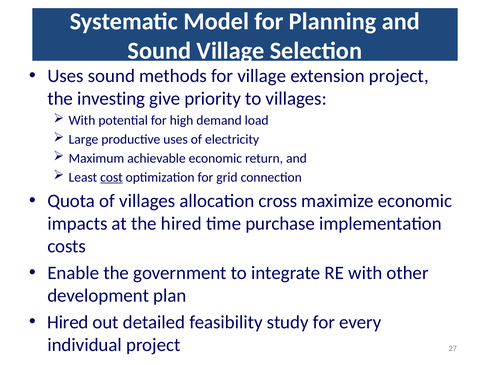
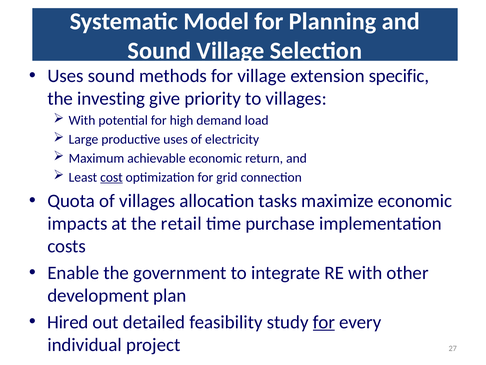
extension project: project -> specific
cross: cross -> tasks
the hired: hired -> retail
for at (324, 322) underline: none -> present
